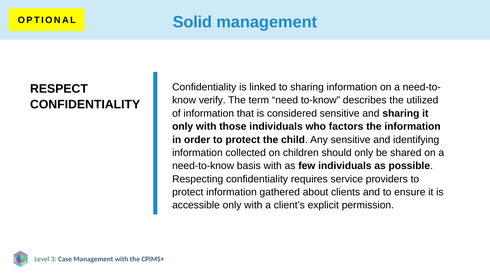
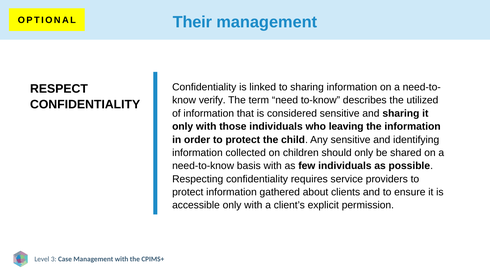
Solid: Solid -> Their
factors: factors -> leaving
